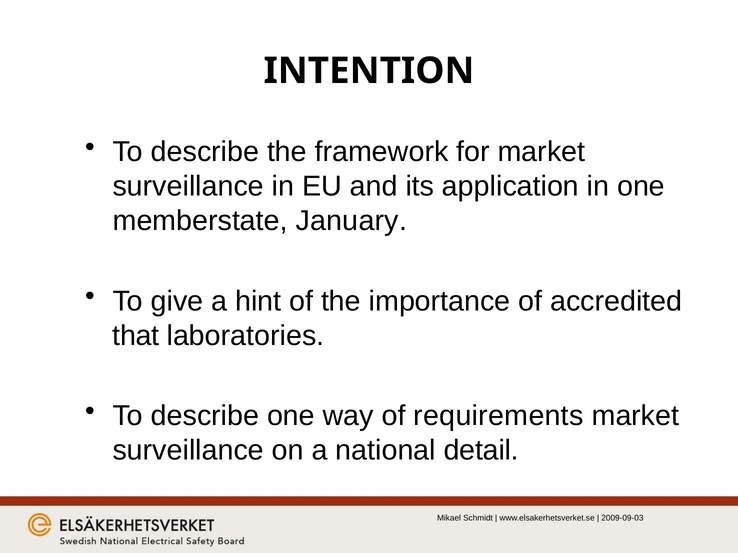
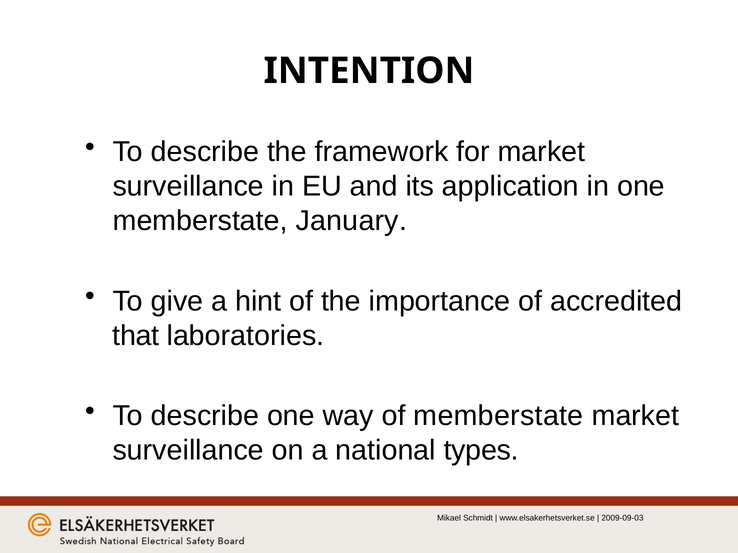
of requirements: requirements -> memberstate
detail: detail -> types
